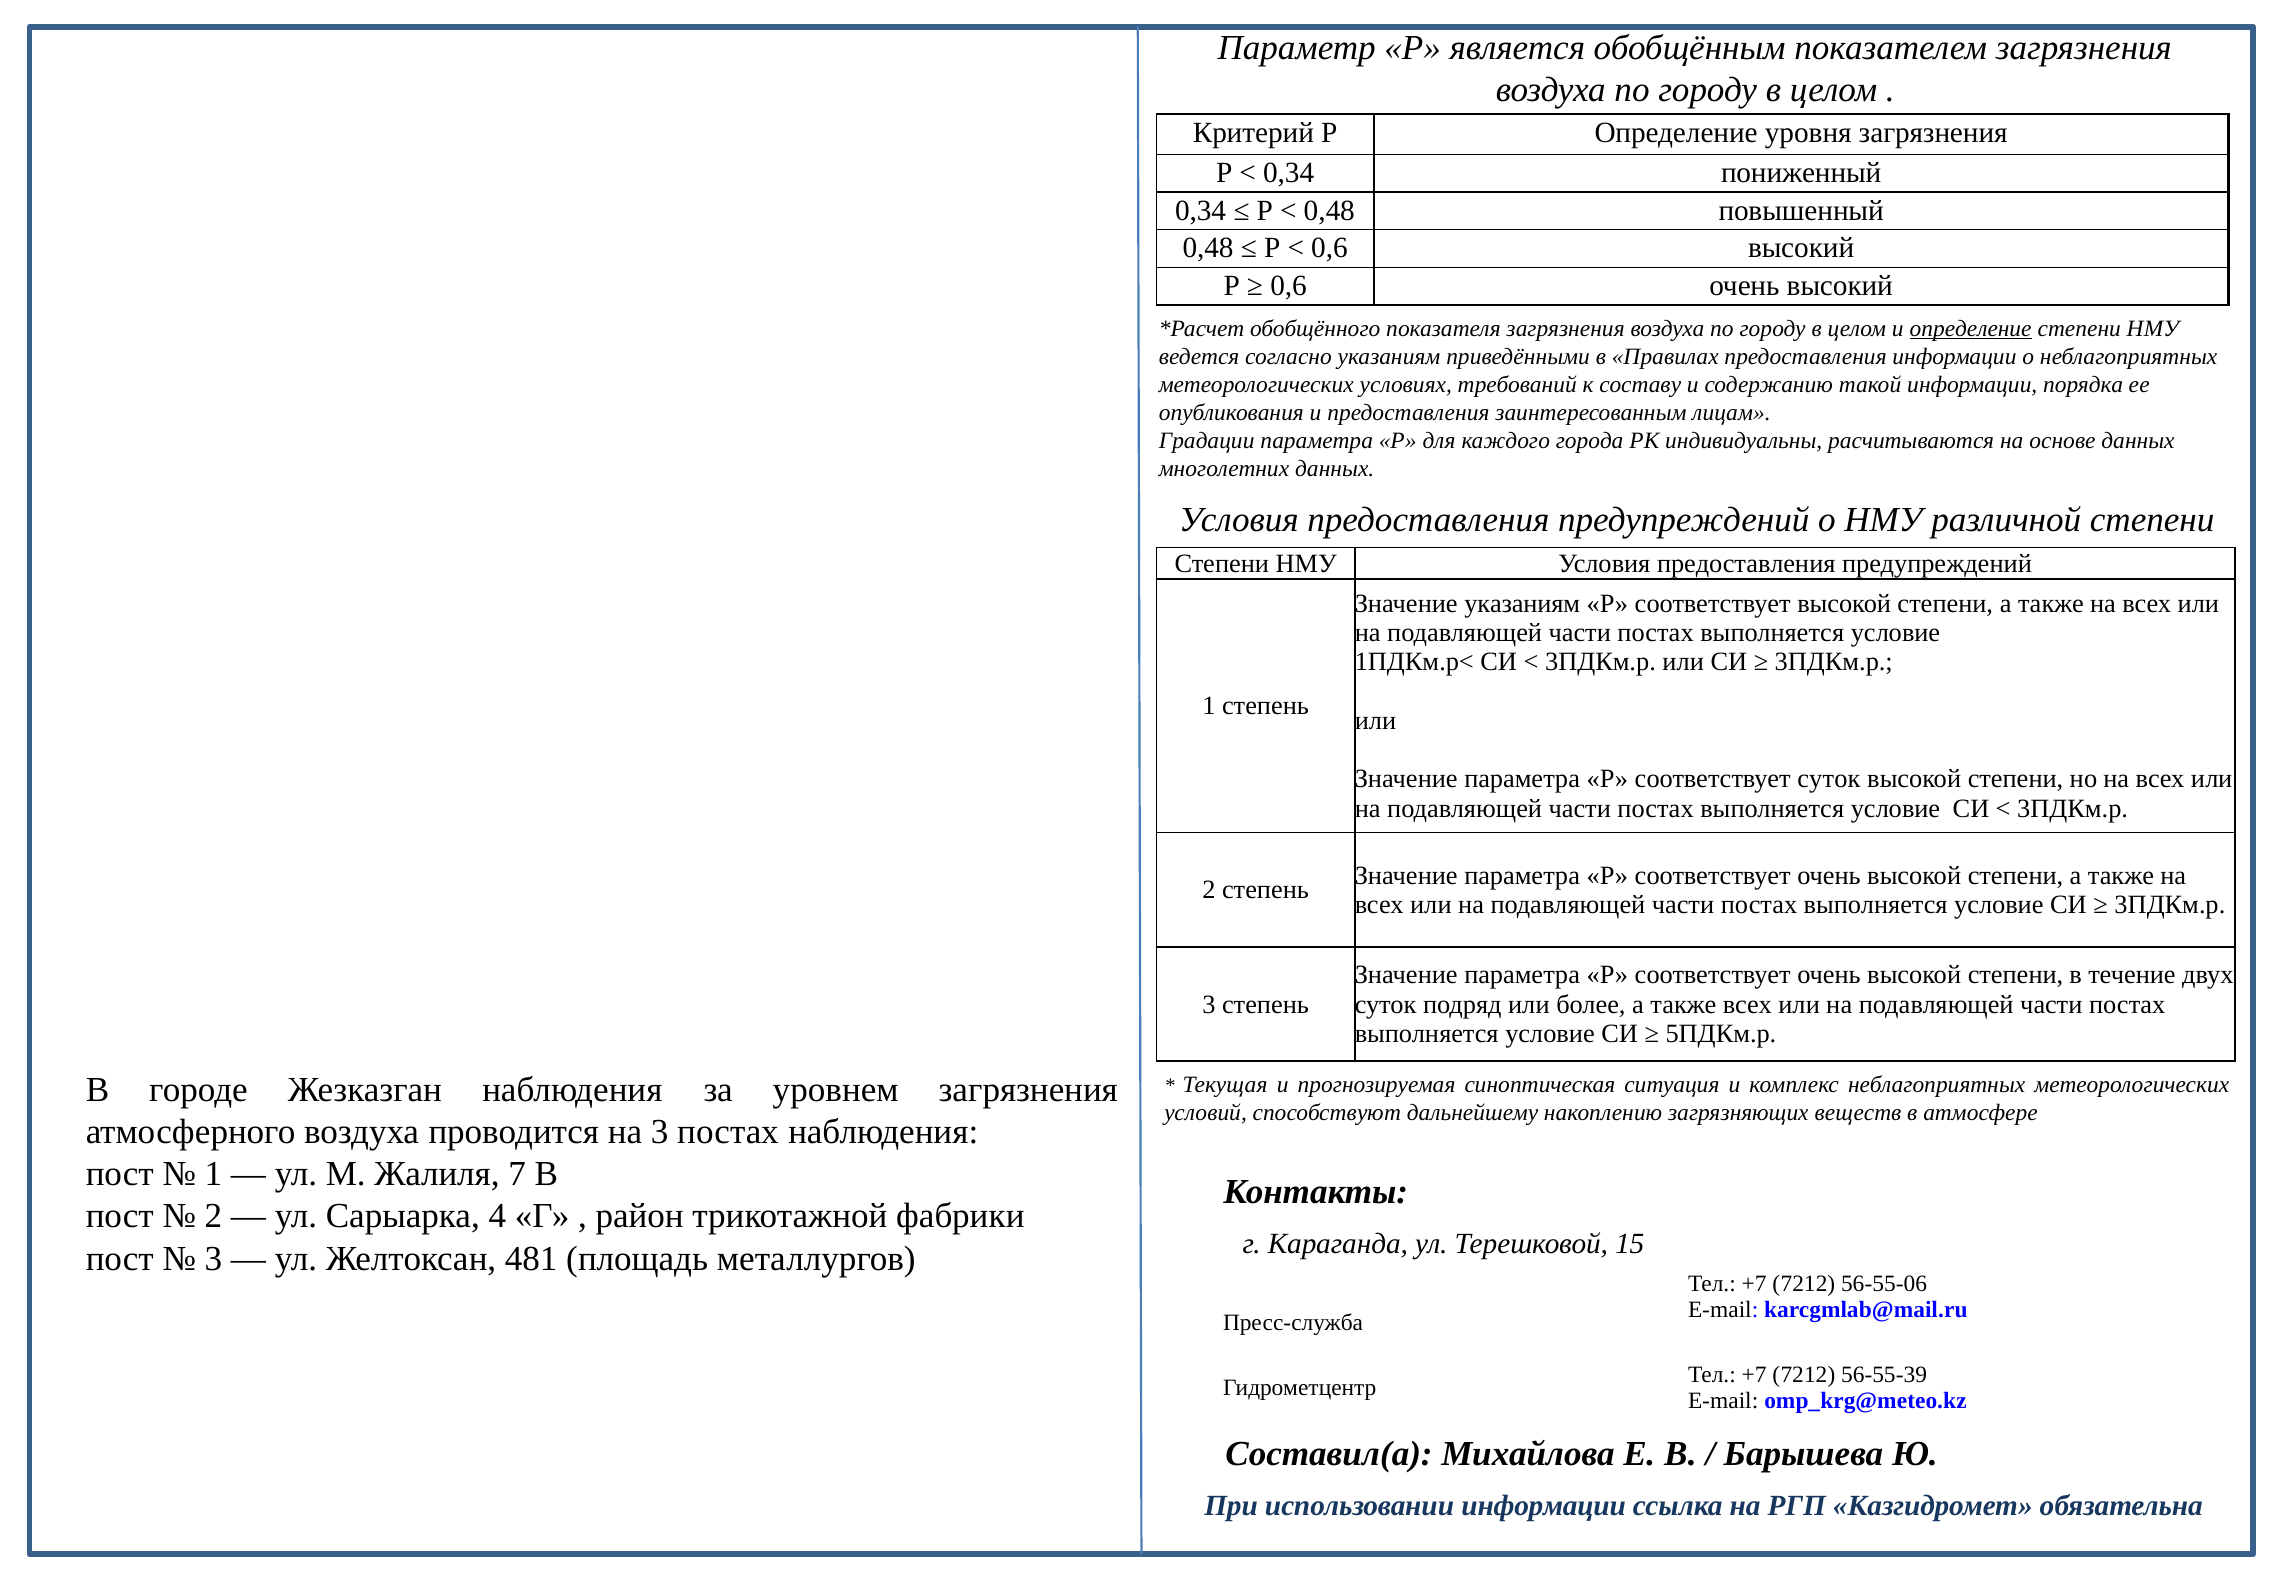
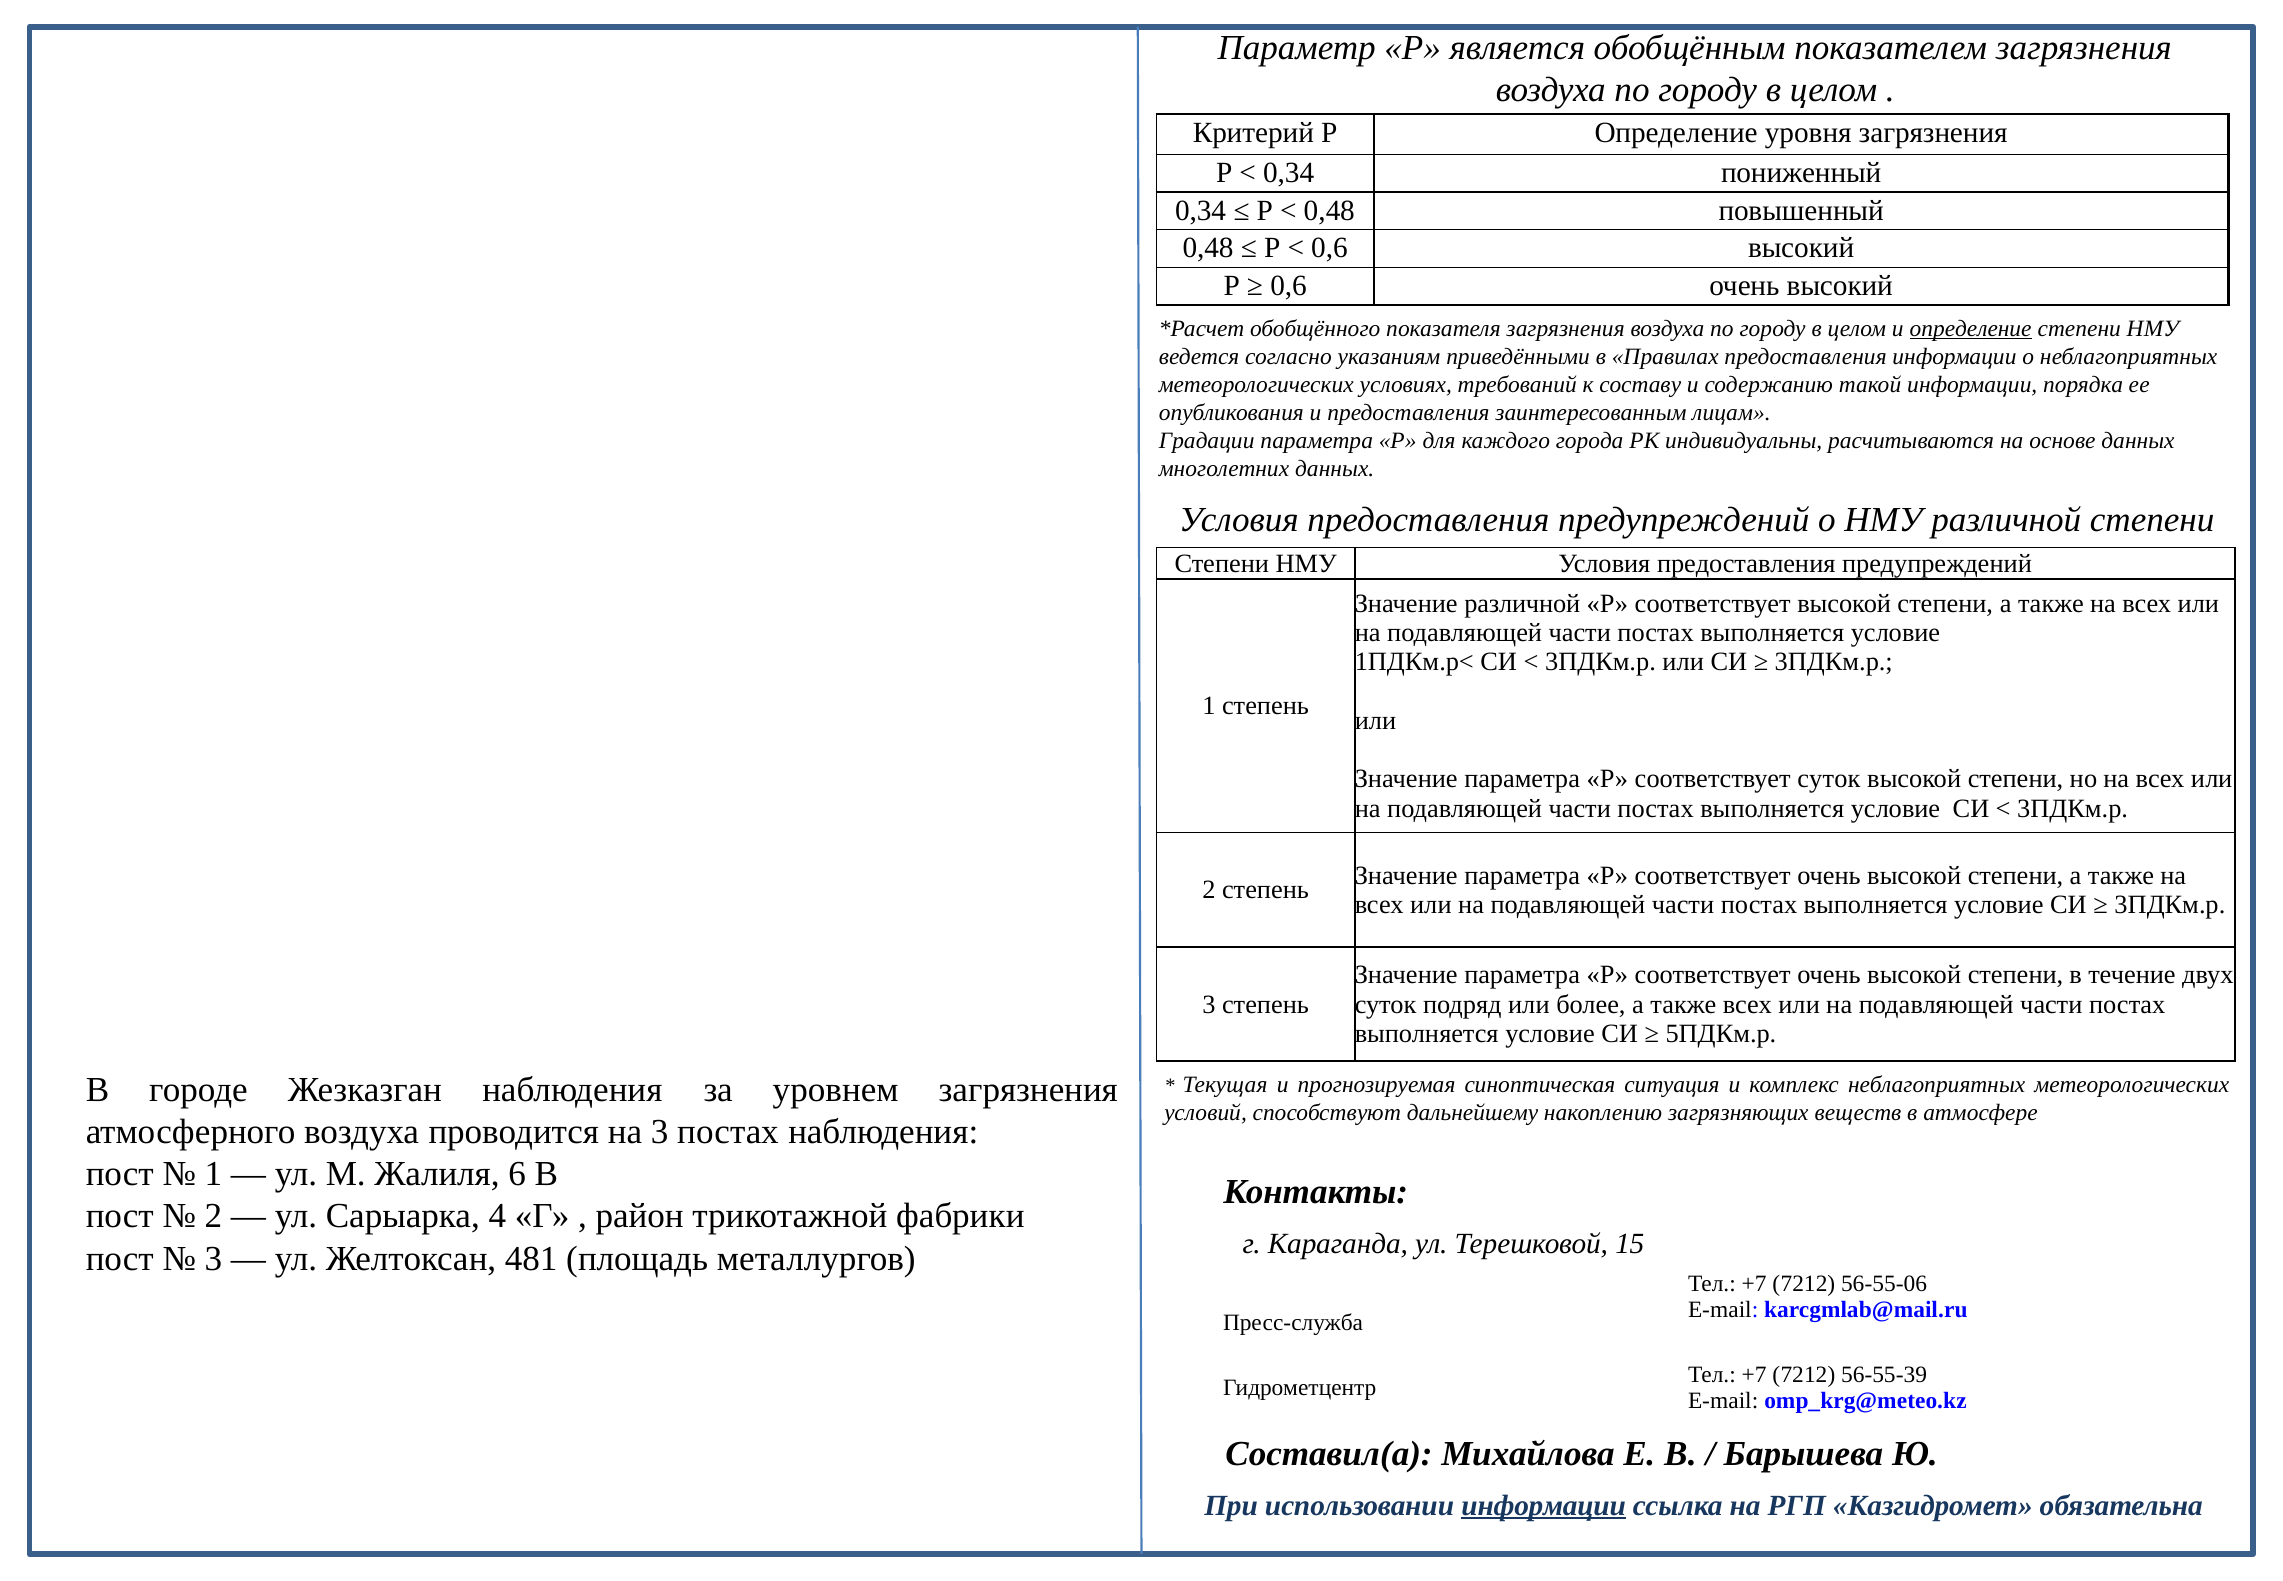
Значение указаниям: указаниям -> различной
7: 7 -> 6
информации at (1544, 1505) underline: none -> present
